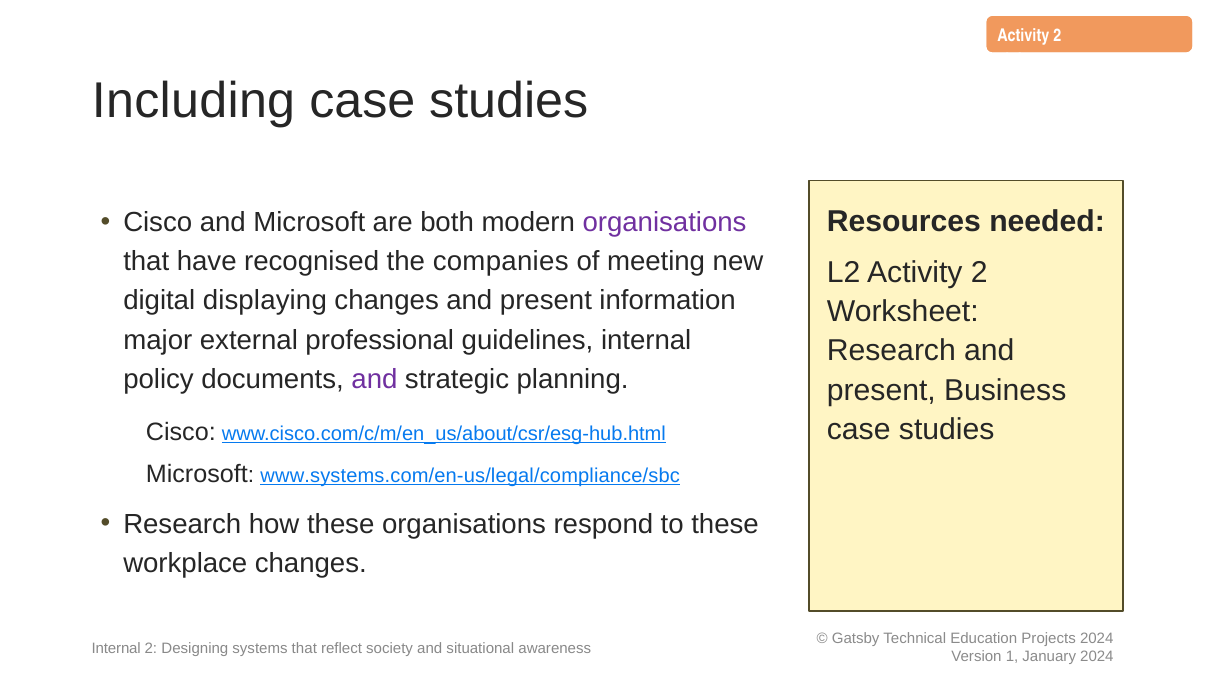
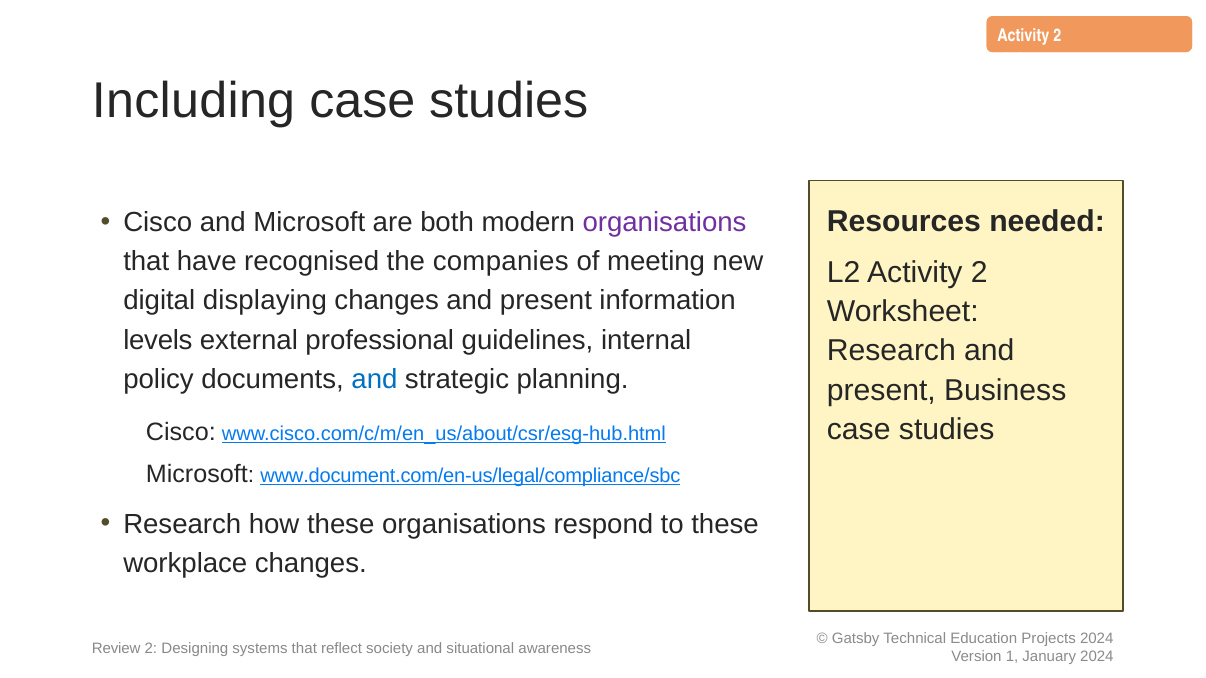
major: major -> levels
and at (374, 379) colour: purple -> blue
www.systems.com/en-us/legal/compliance/sbc: www.systems.com/en-us/legal/compliance/sbc -> www.document.com/en-us/legal/compliance/sbc
Internal at (116, 649): Internal -> Review
